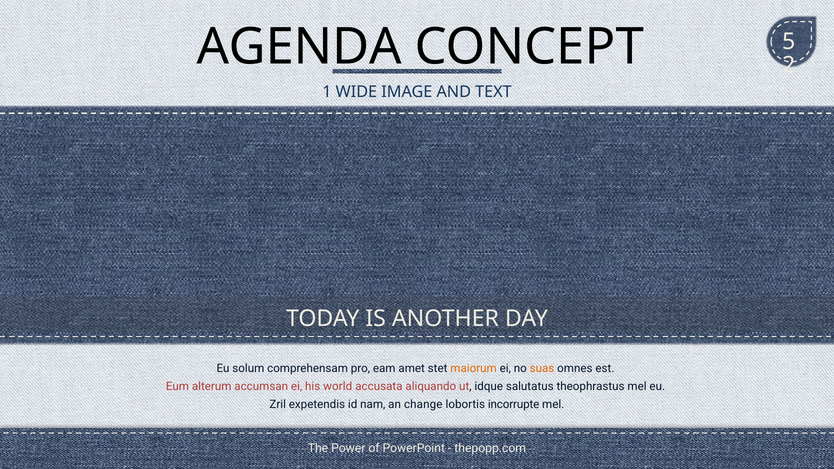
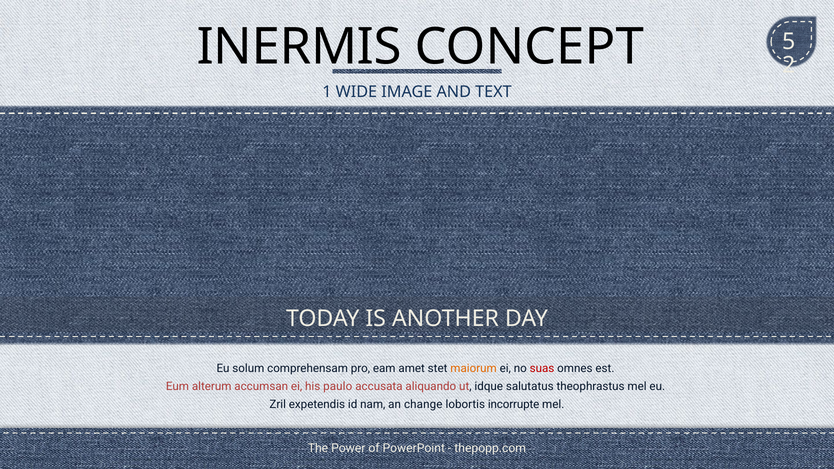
AGENDA: AGENDA -> INERMIS
suas colour: orange -> red
world: world -> paulo
